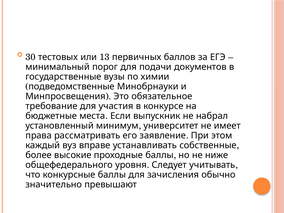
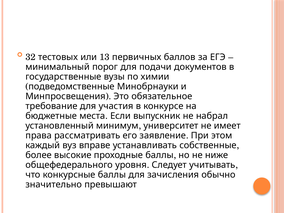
30: 30 -> 32
